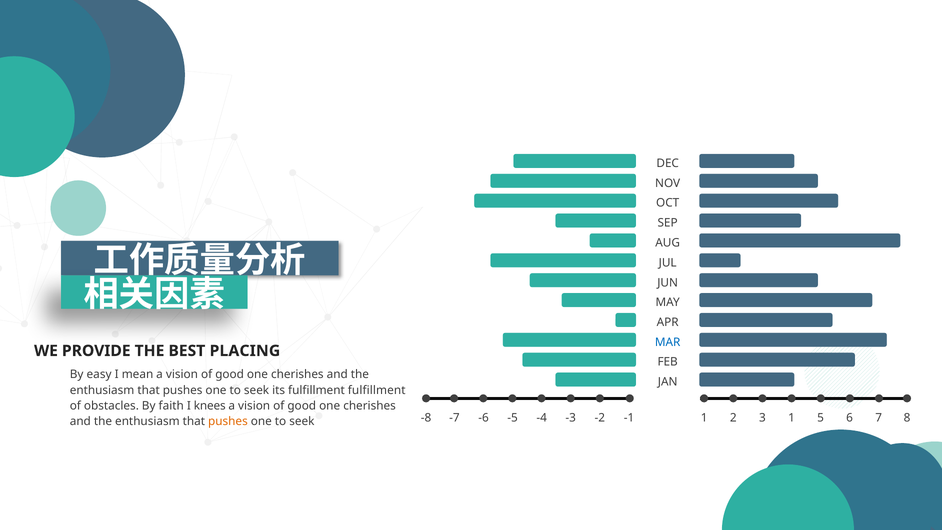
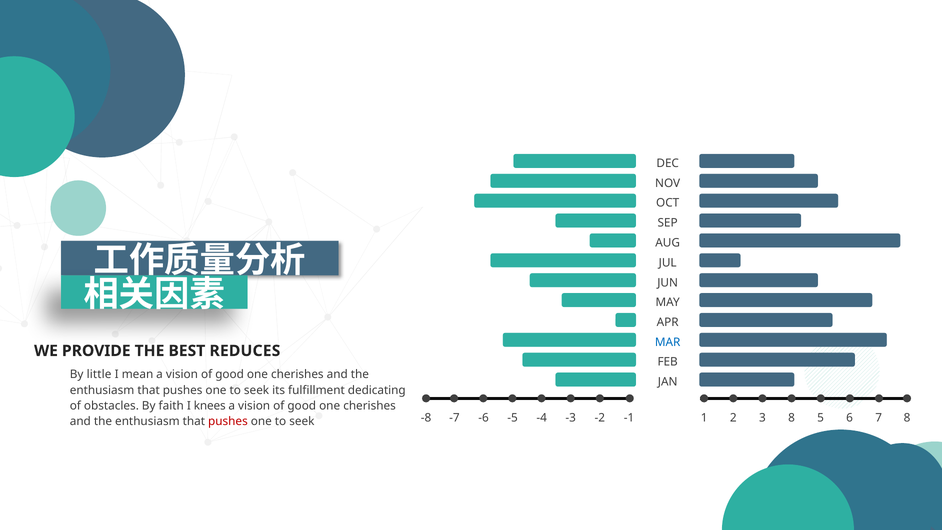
PLACING: PLACING -> REDUCES
easy: easy -> little
fulfillment fulfillment: fulfillment -> dedicating
3 1: 1 -> 8
pushes at (228, 421) colour: orange -> red
